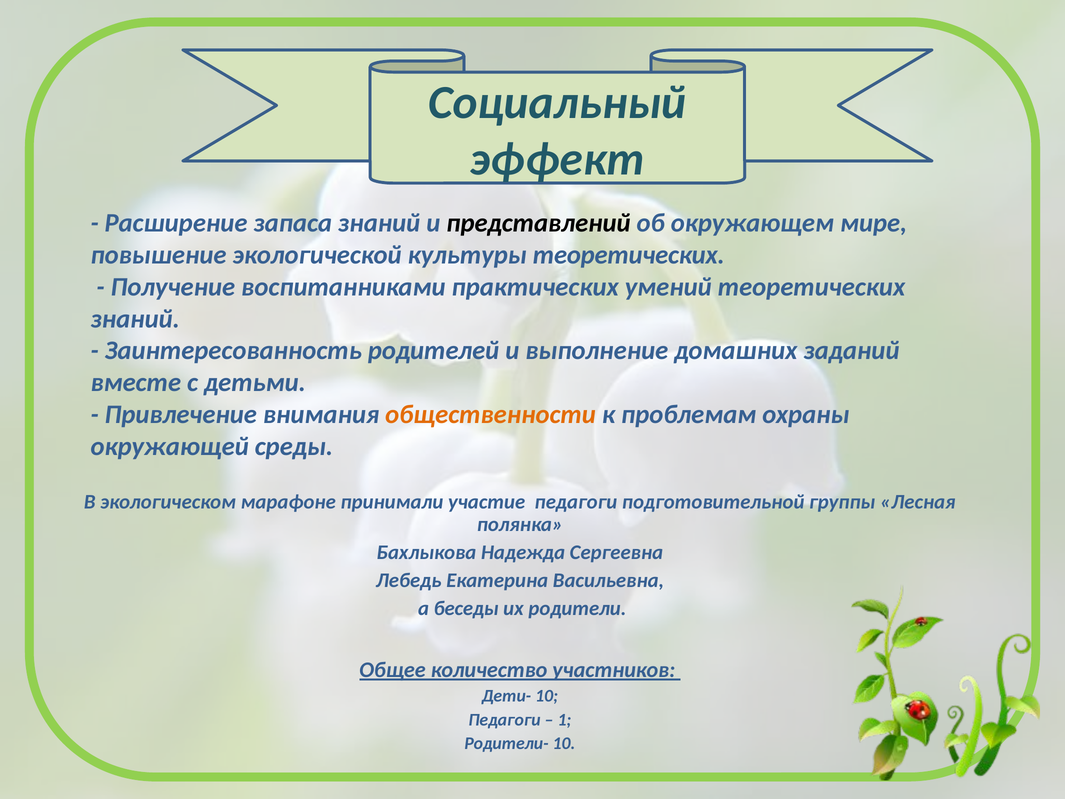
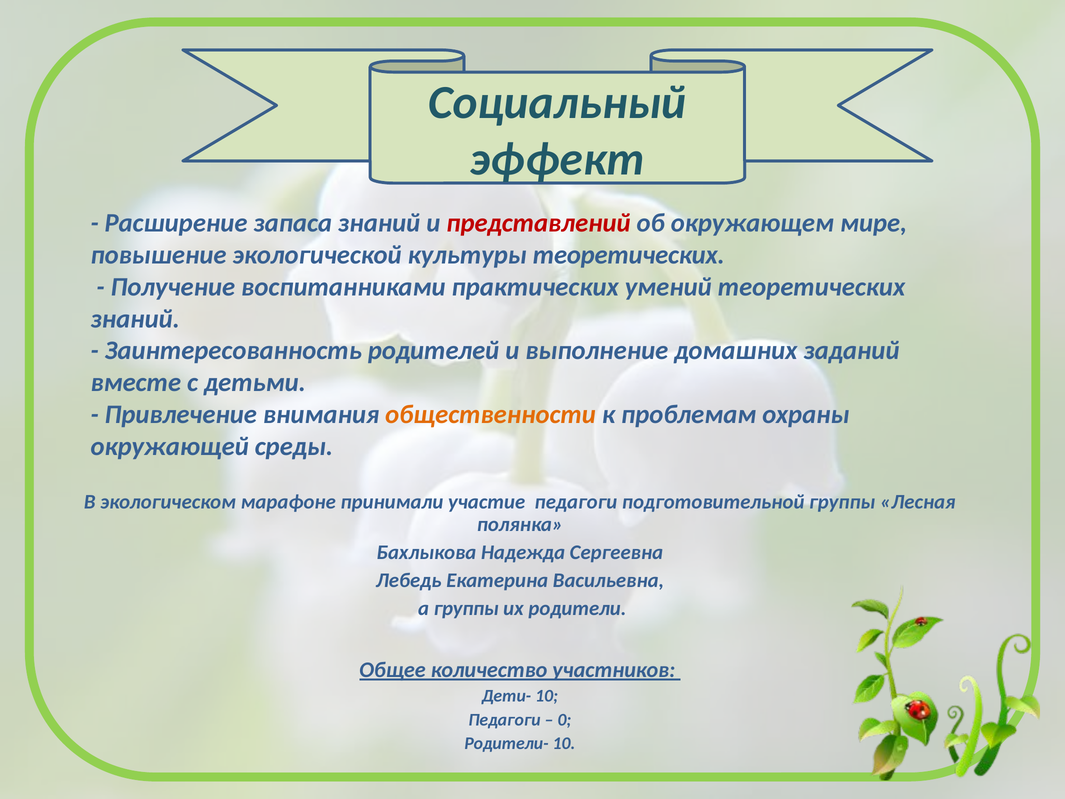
представлений colour: black -> red
а беседы: беседы -> группы
1: 1 -> 0
